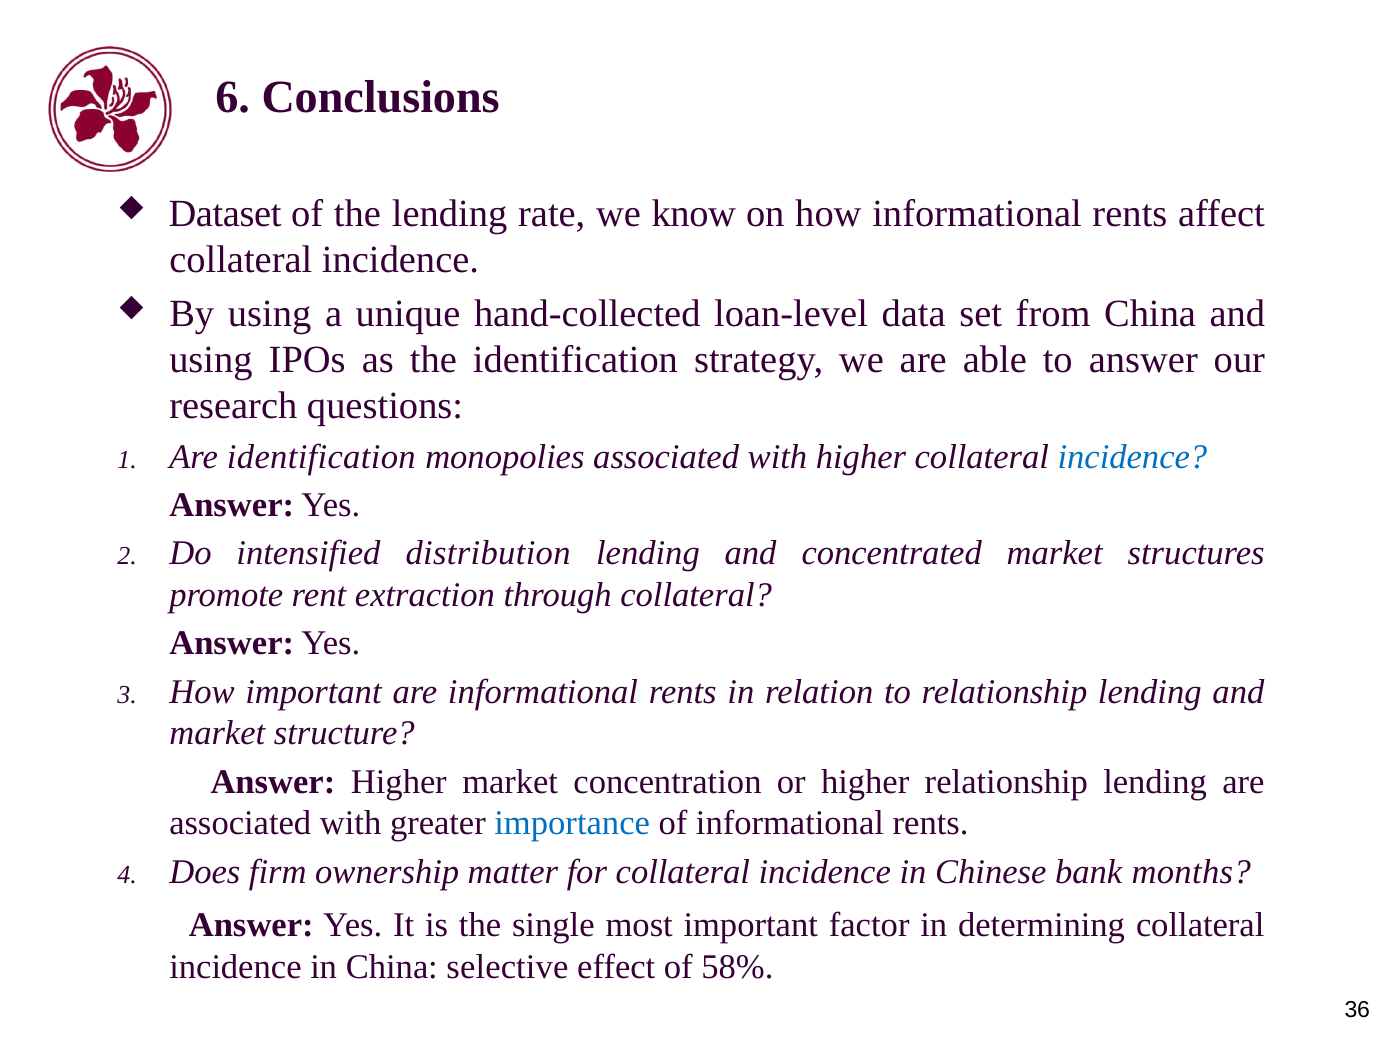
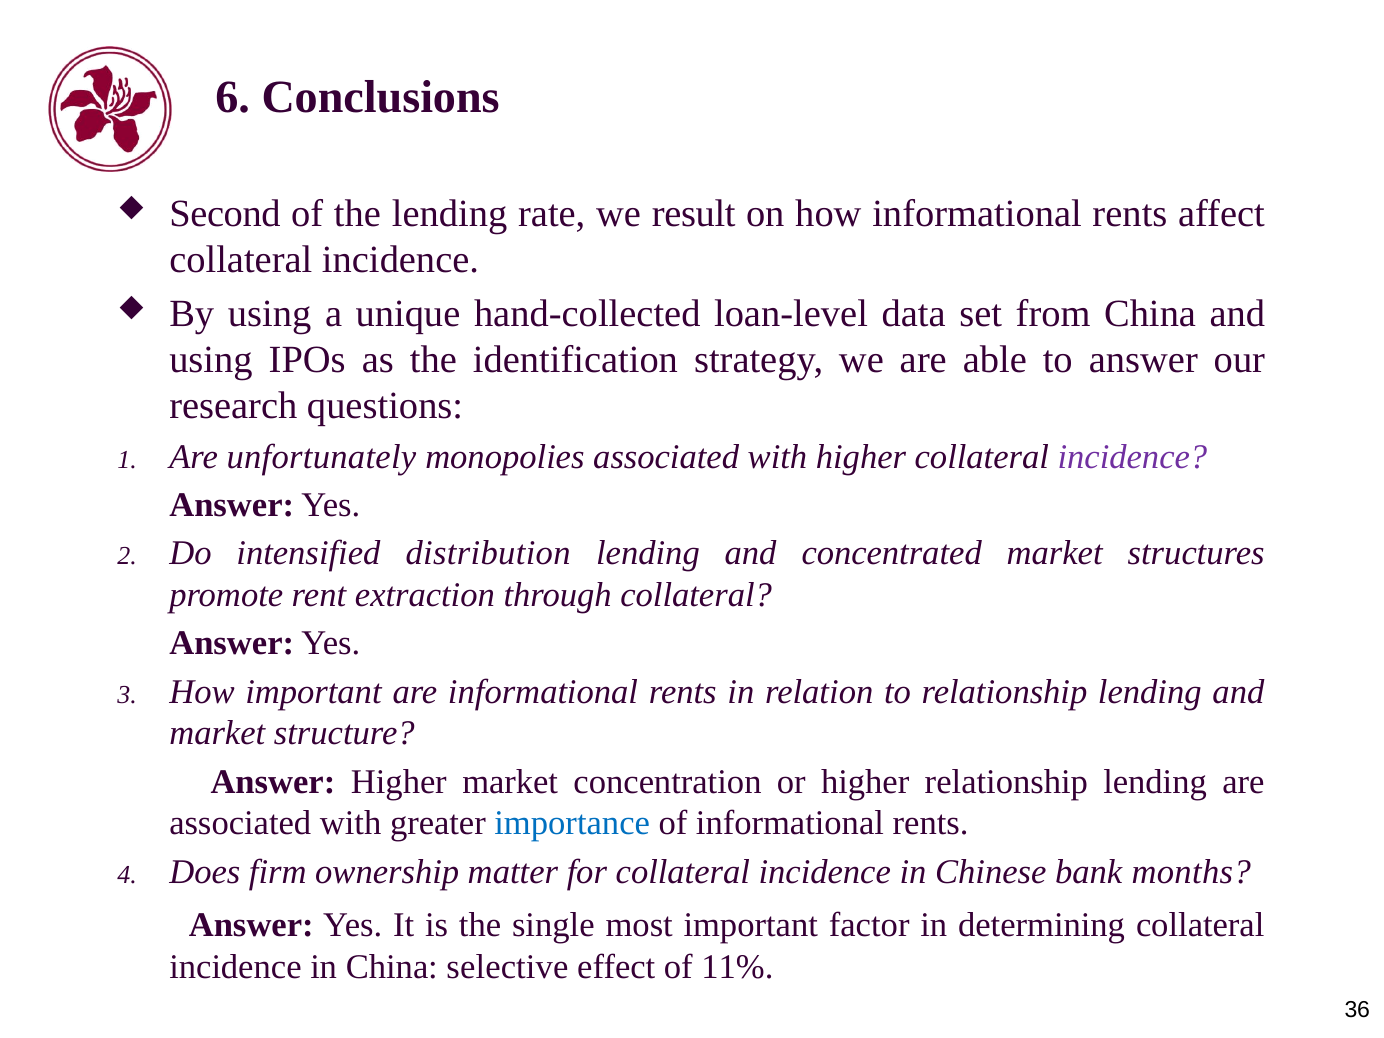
Dataset: Dataset -> Second
know: know -> result
Are identification: identification -> unfortunately
incidence at (1132, 457) colour: blue -> purple
58%: 58% -> 11%
